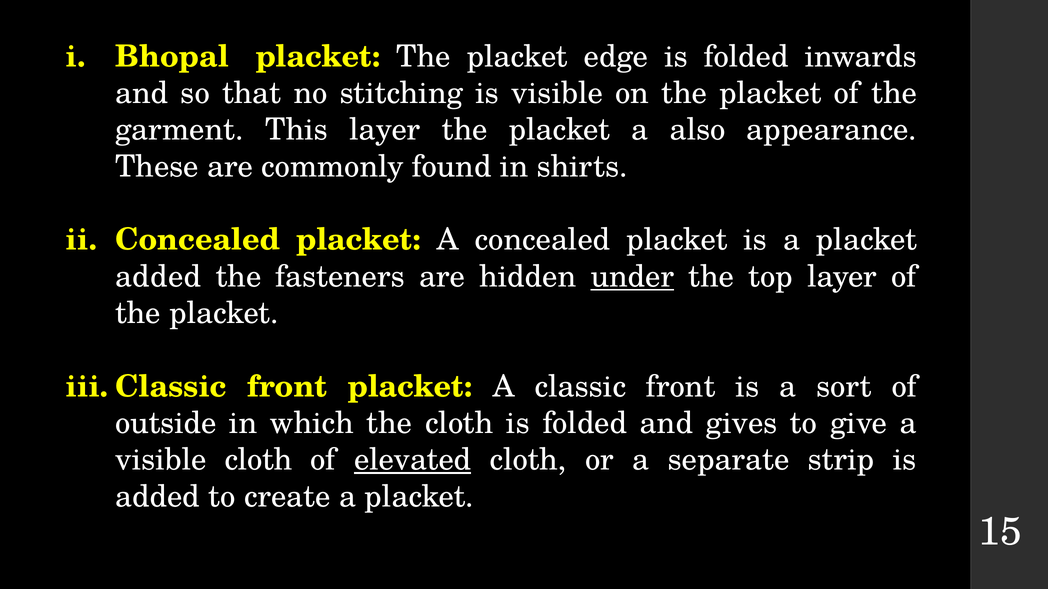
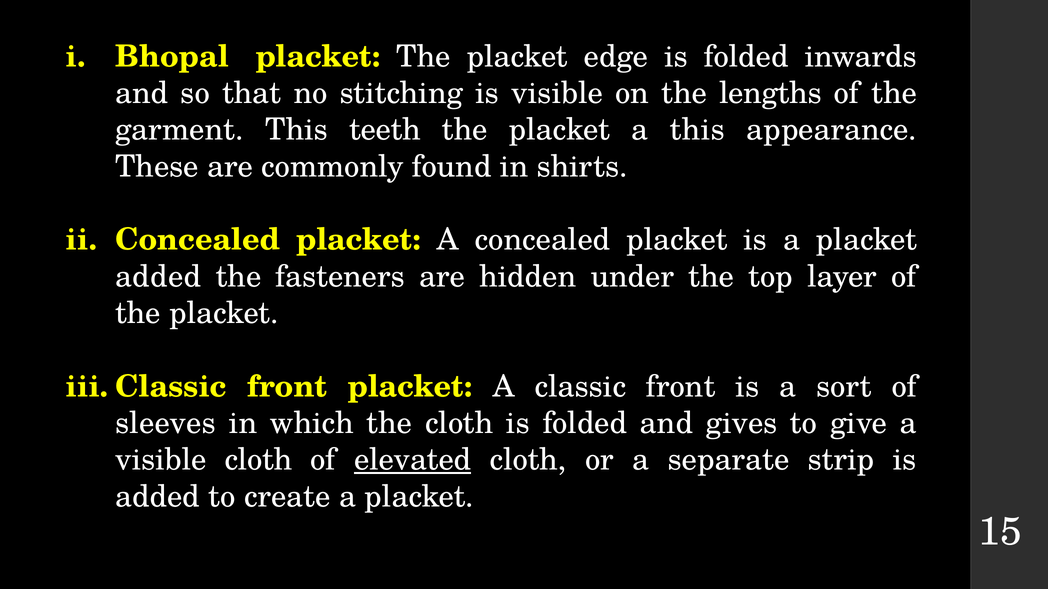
on the placket: placket -> lengths
This layer: layer -> teeth
a also: also -> this
under underline: present -> none
outside: outside -> sleeves
